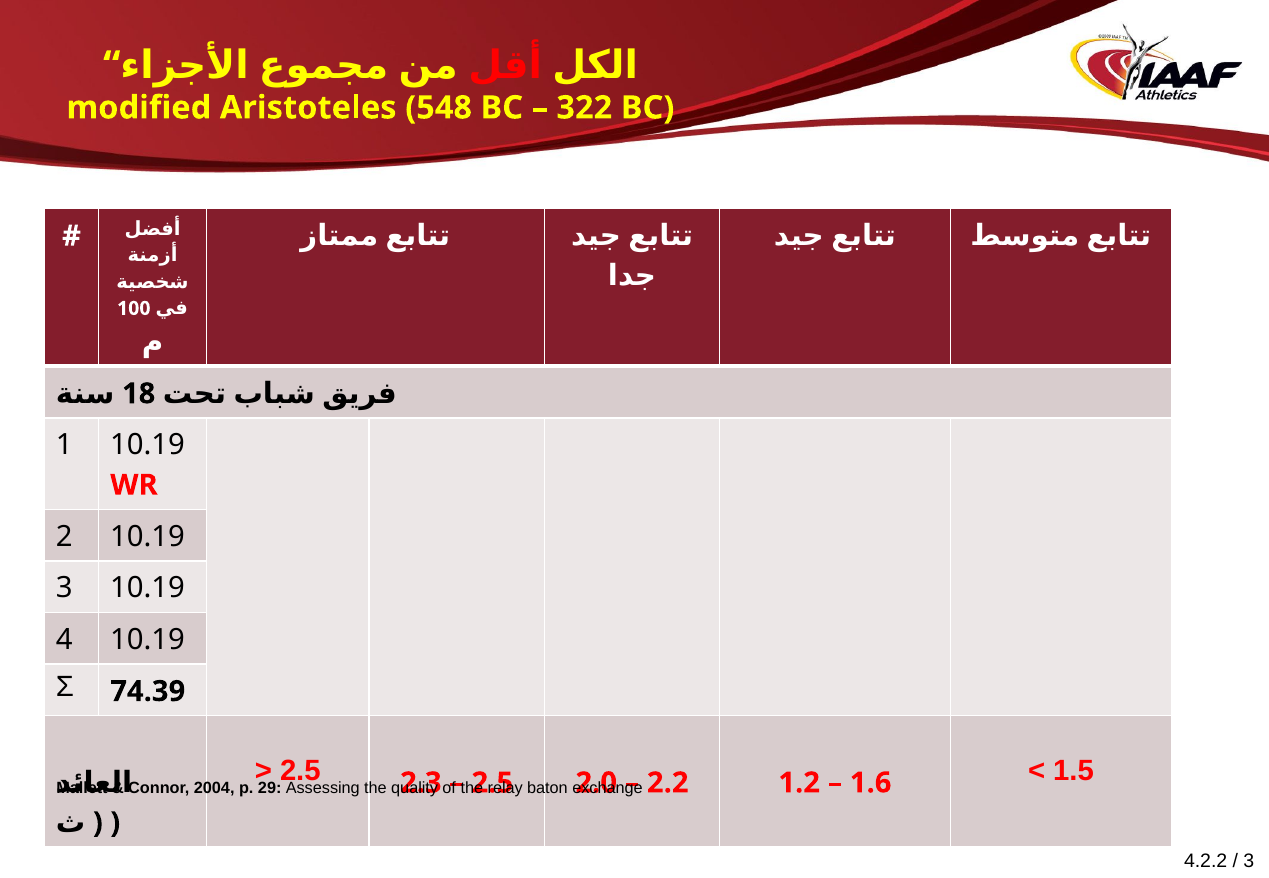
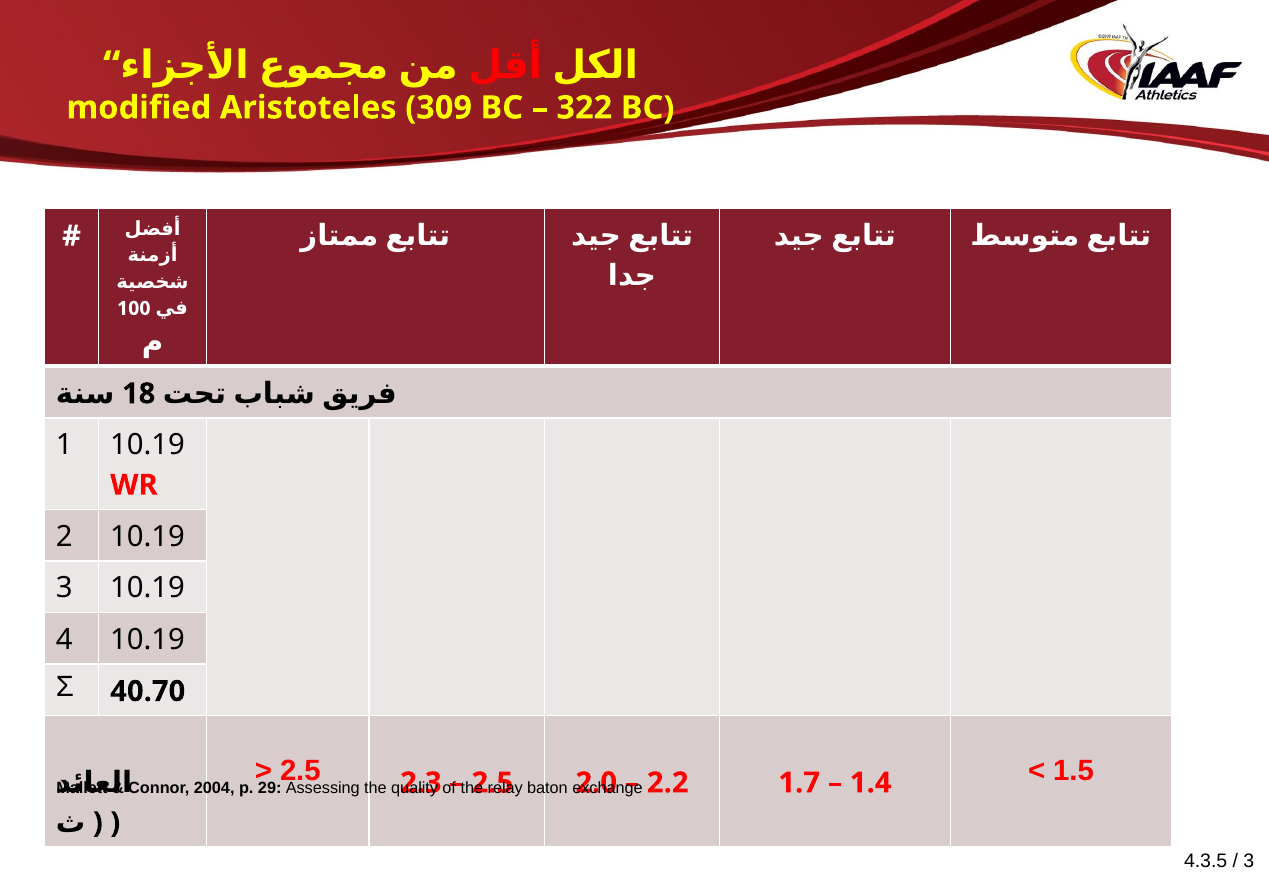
548: 548 -> 309
74.39: 74.39 -> 40.70
1.2: 1.2 -> 1.7
1.6: 1.6 -> 1.4
4.2.2: 4.2.2 -> 4.3.5
